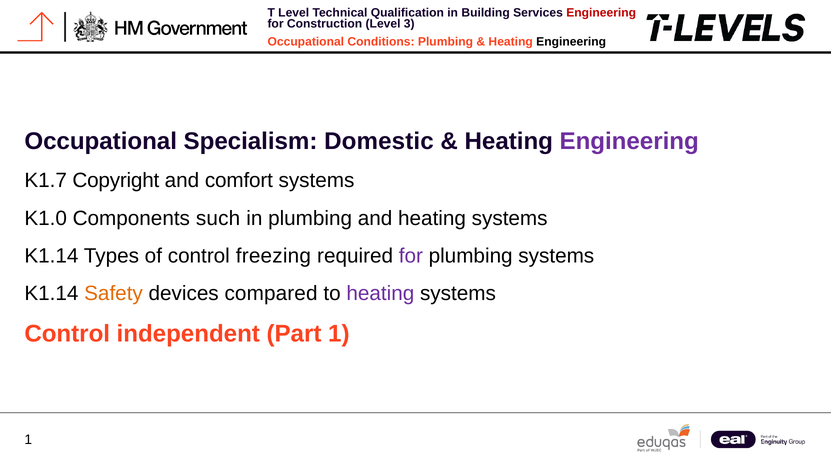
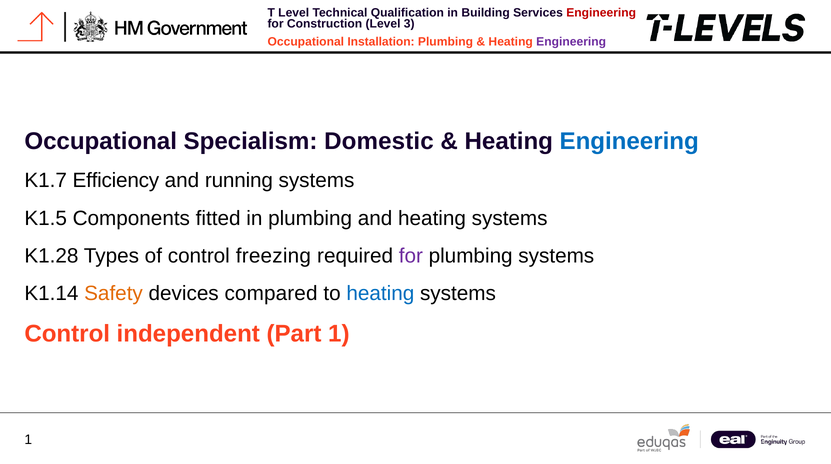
Conditions: Conditions -> Installation
Engineering at (571, 42) colour: black -> purple
Engineering at (629, 141) colour: purple -> blue
Copyright: Copyright -> Efficiency
comfort: comfort -> running
K1.0: K1.0 -> K1.5
such: such -> fitted
K1.14 at (51, 256): K1.14 -> K1.28
heating at (380, 294) colour: purple -> blue
